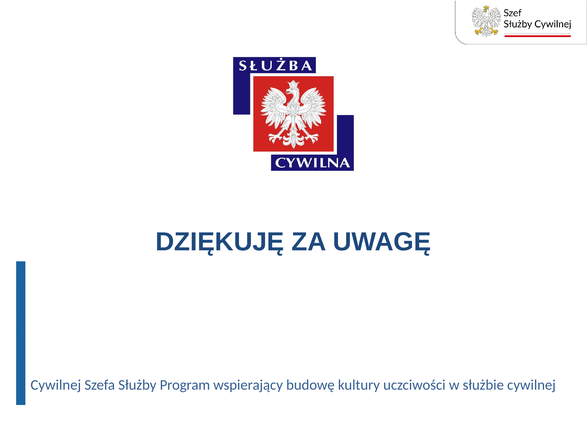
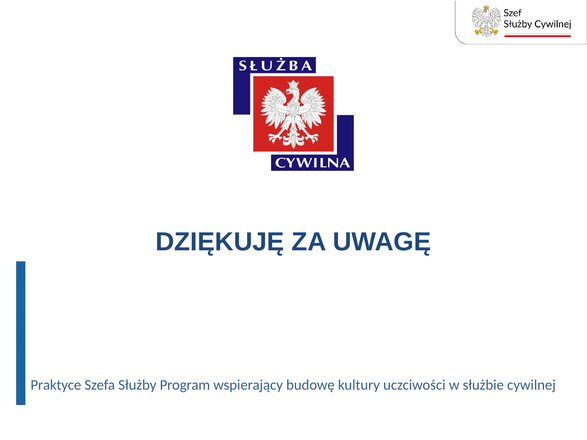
Cywilnej at (56, 385): Cywilnej -> Praktyce
